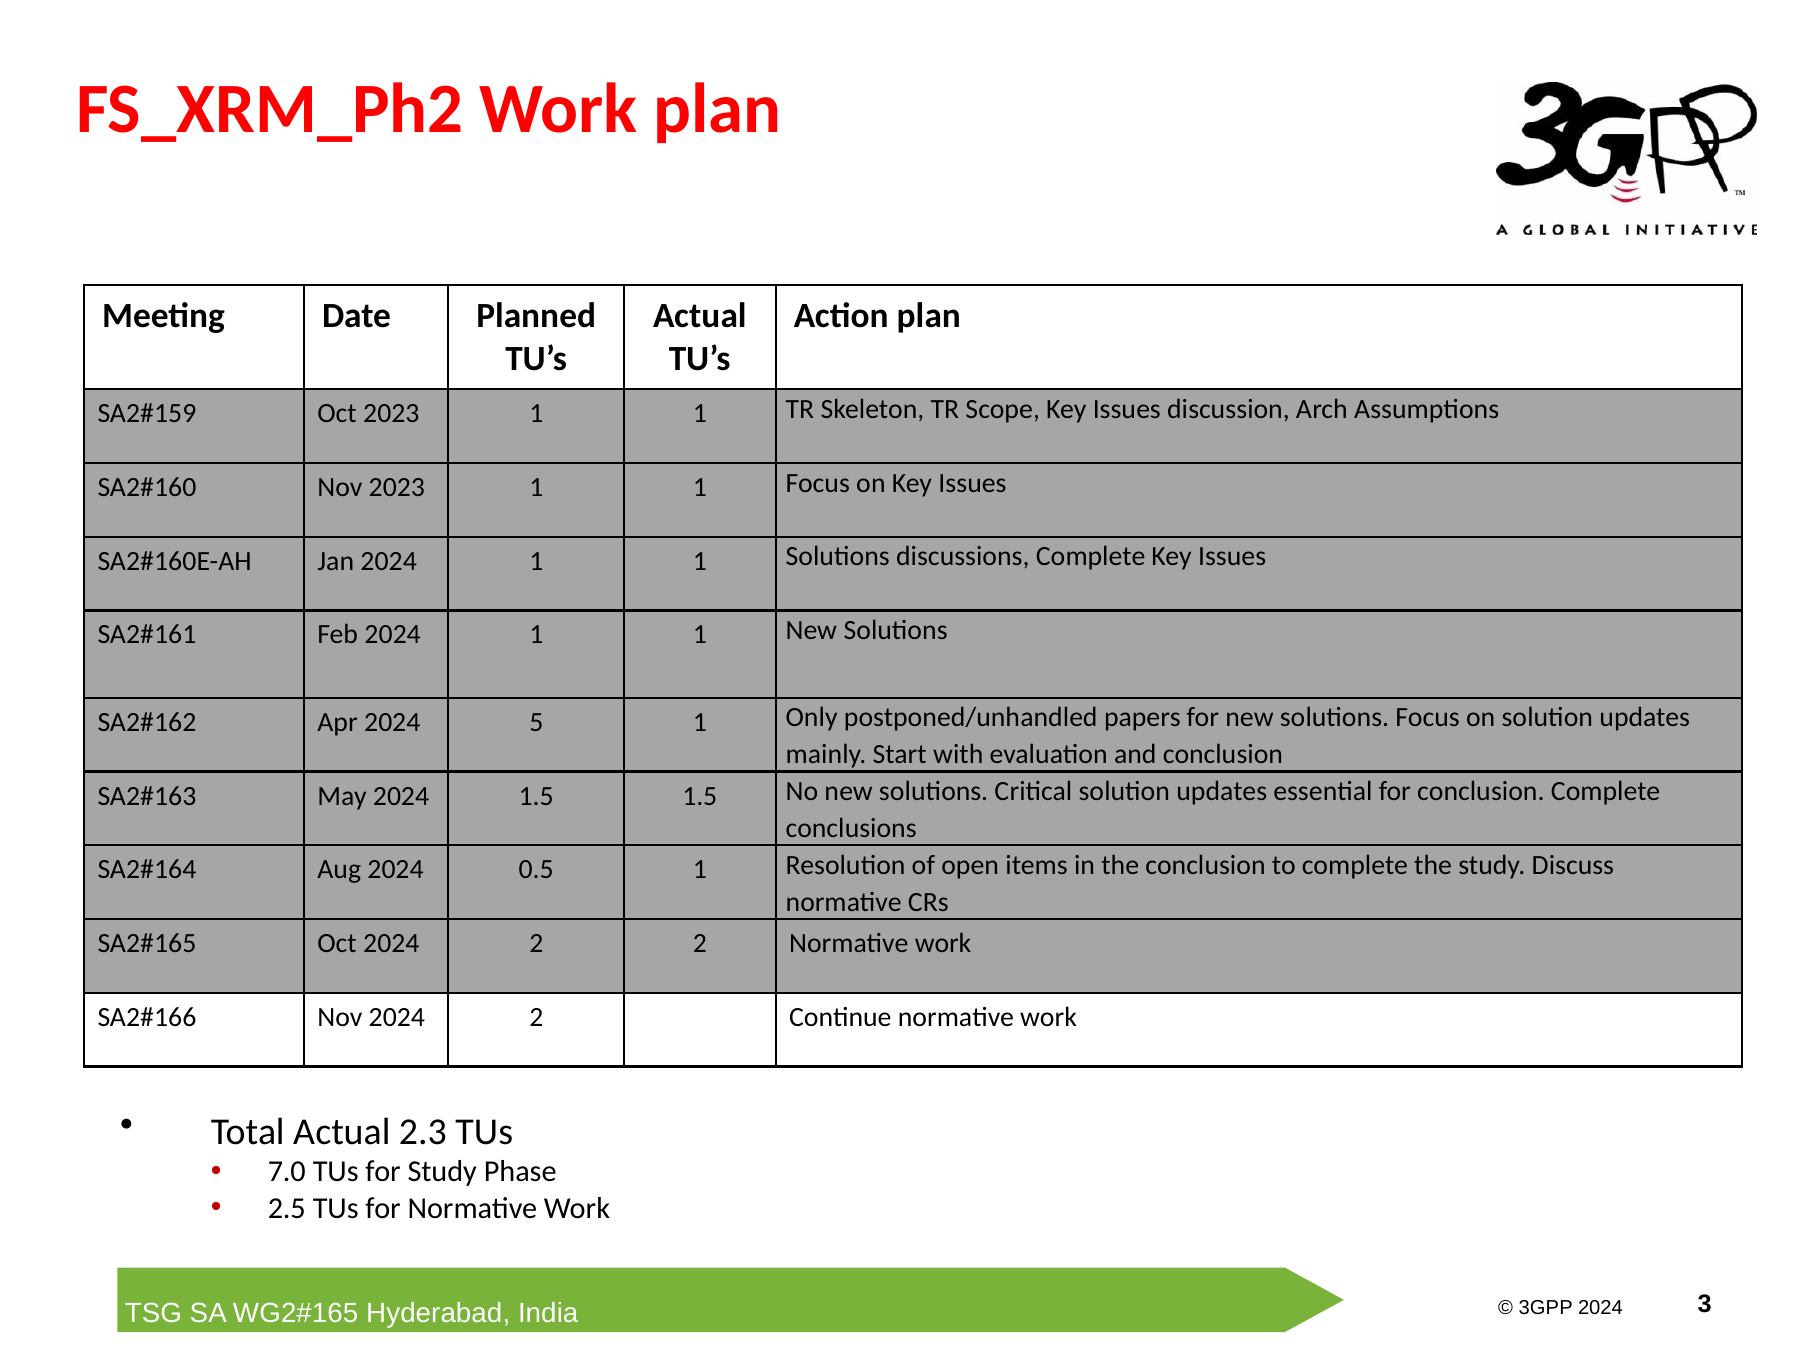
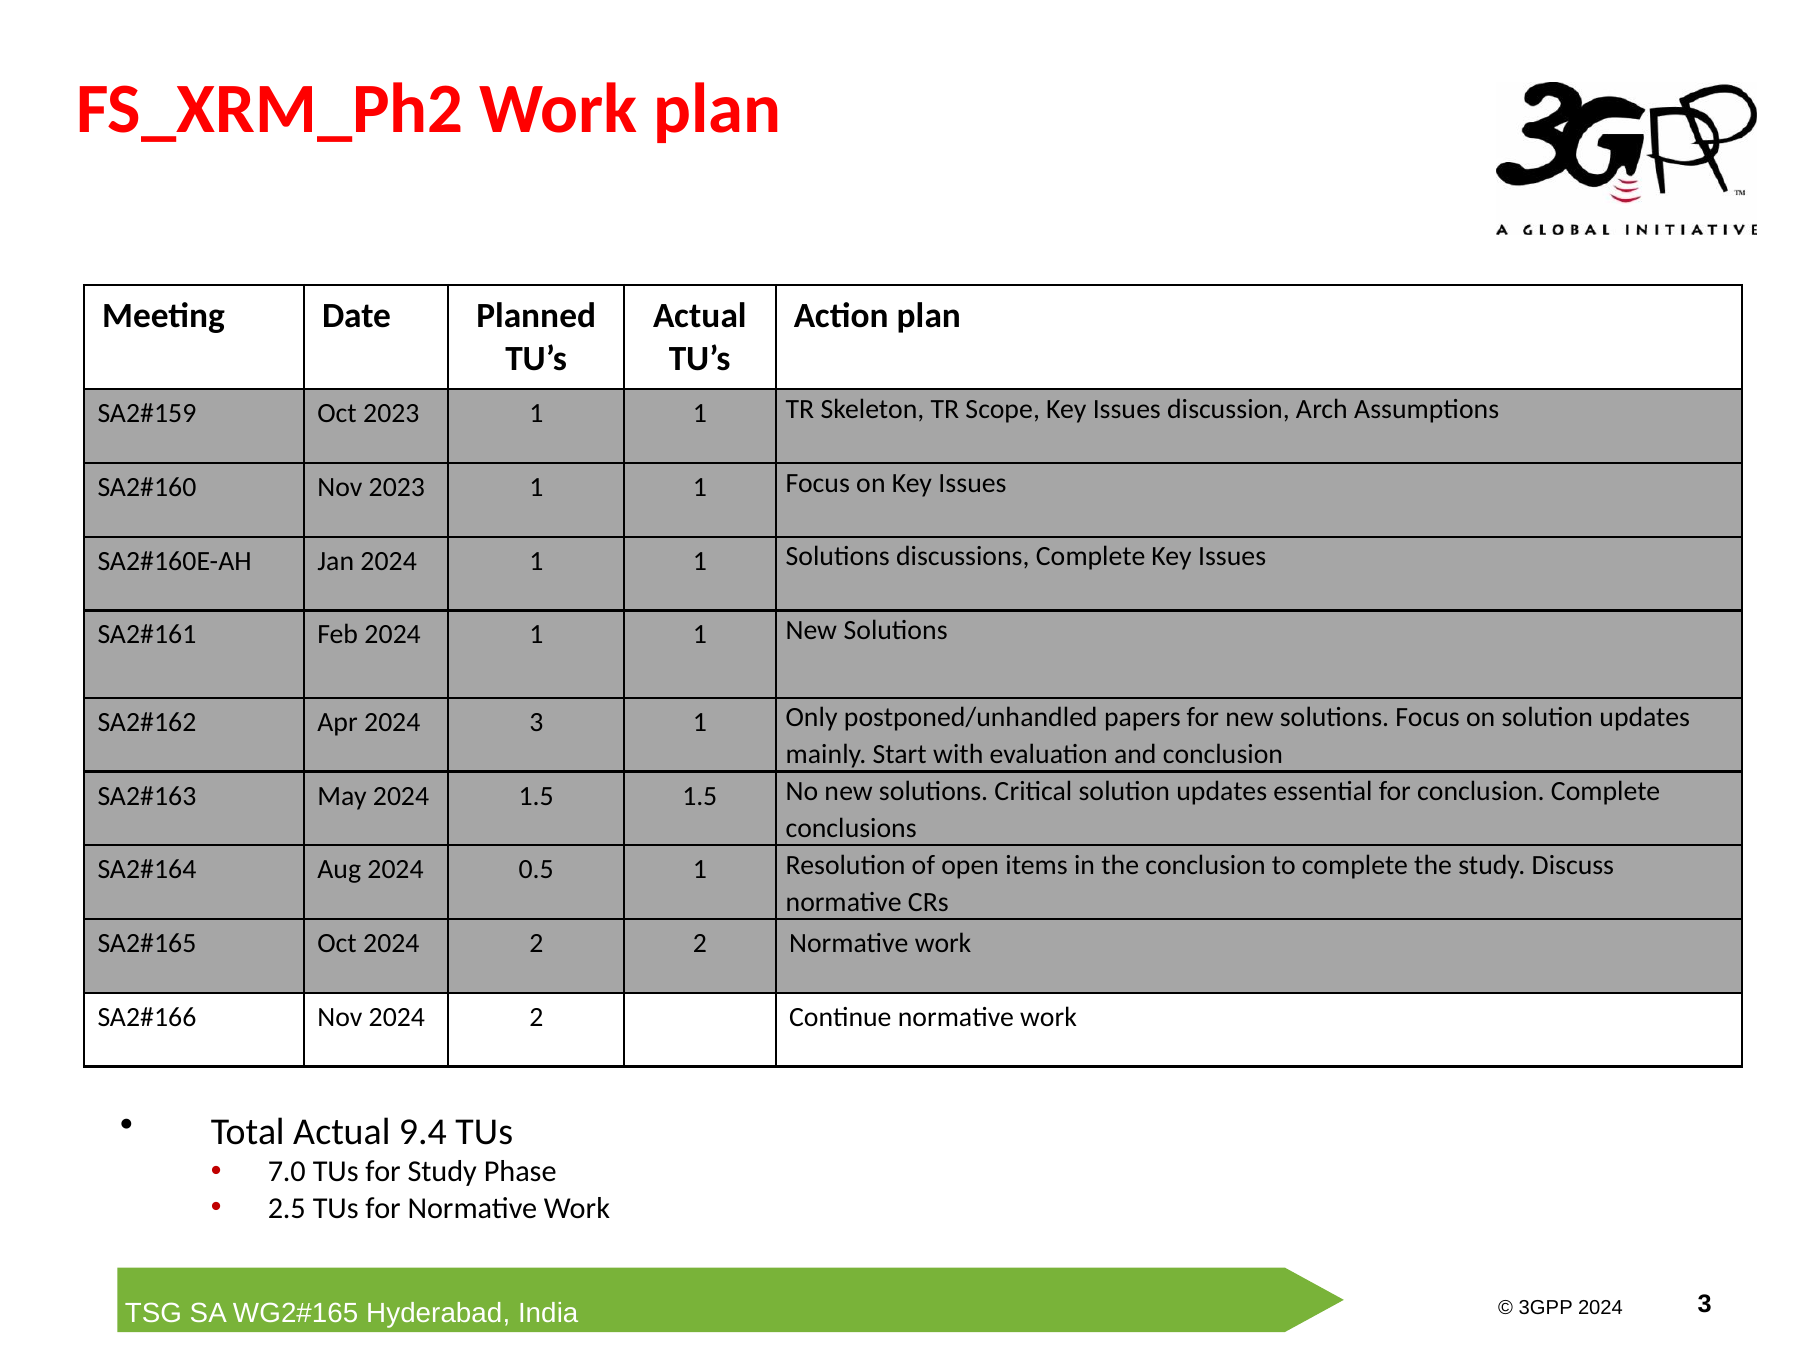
2024 5: 5 -> 3
2.3: 2.3 -> 9.4
